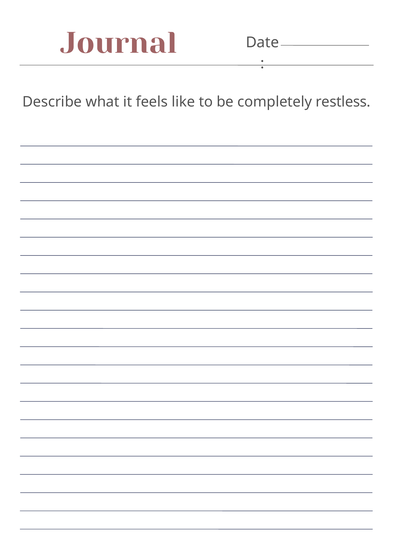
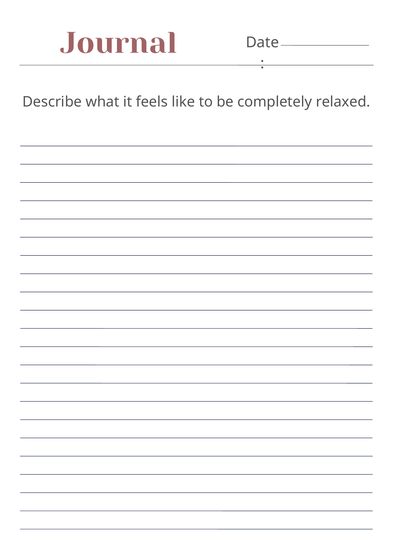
restless: restless -> relaxed
